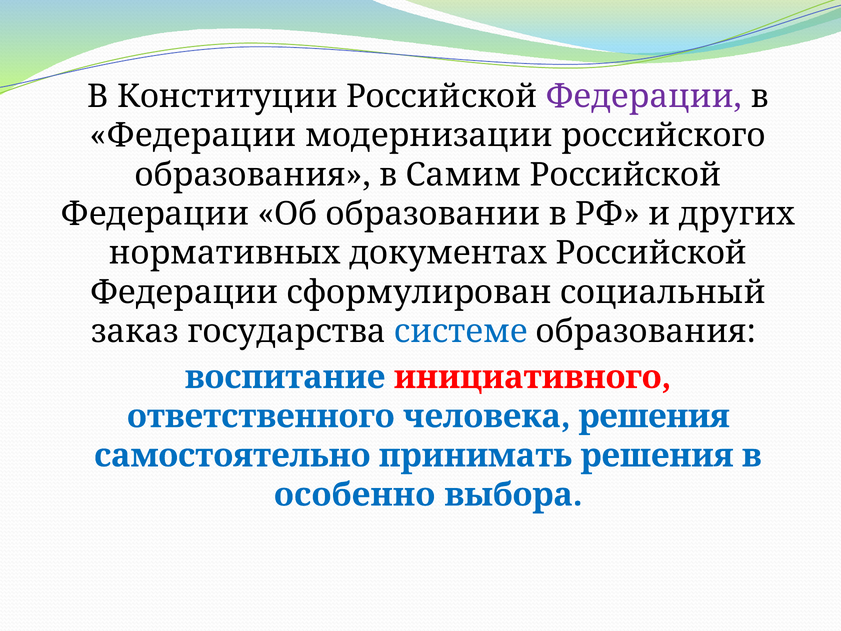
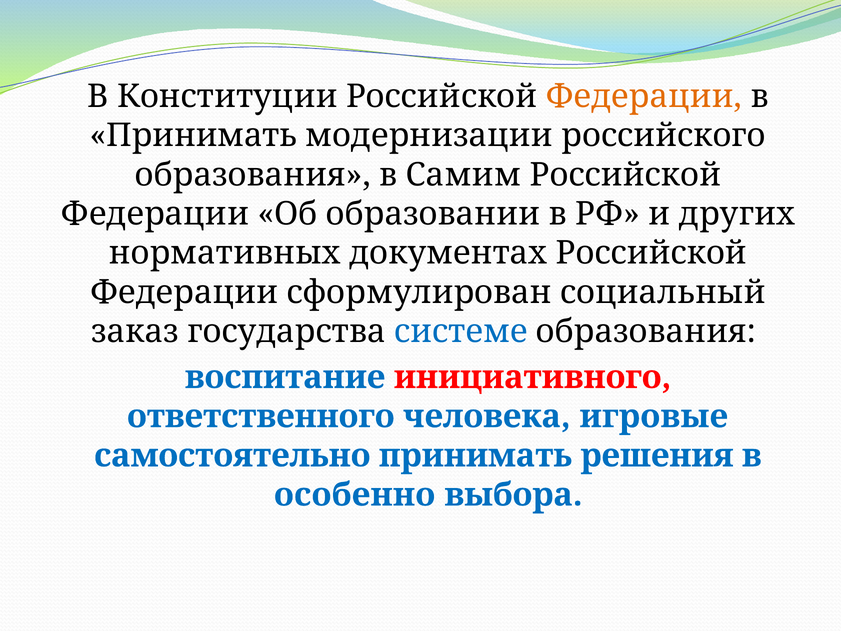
Федерации at (644, 96) colour: purple -> orange
Федерации at (193, 135): Федерации -> Принимать
человека решения: решения -> игровые
